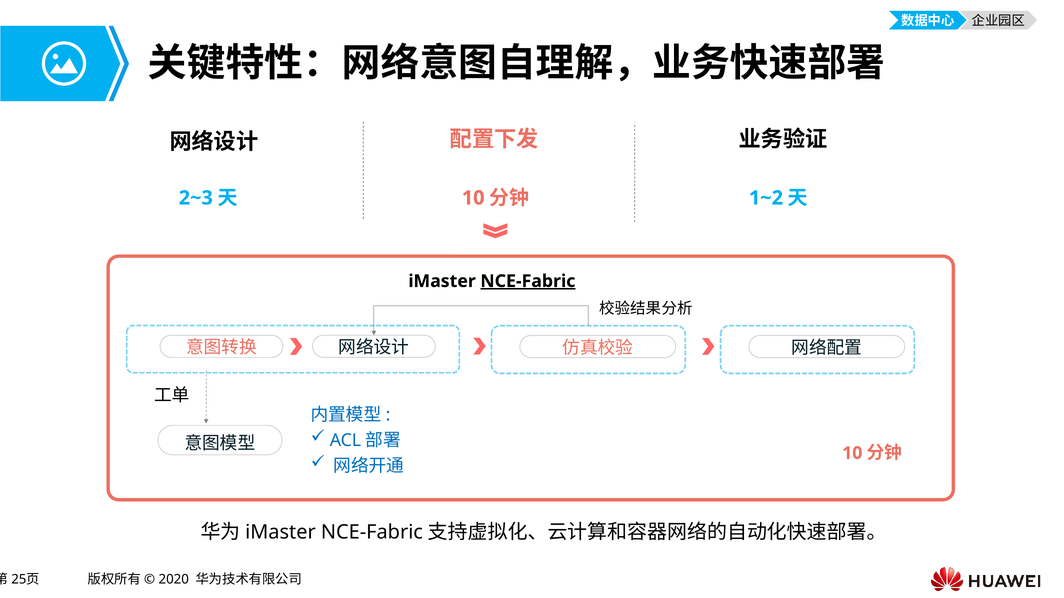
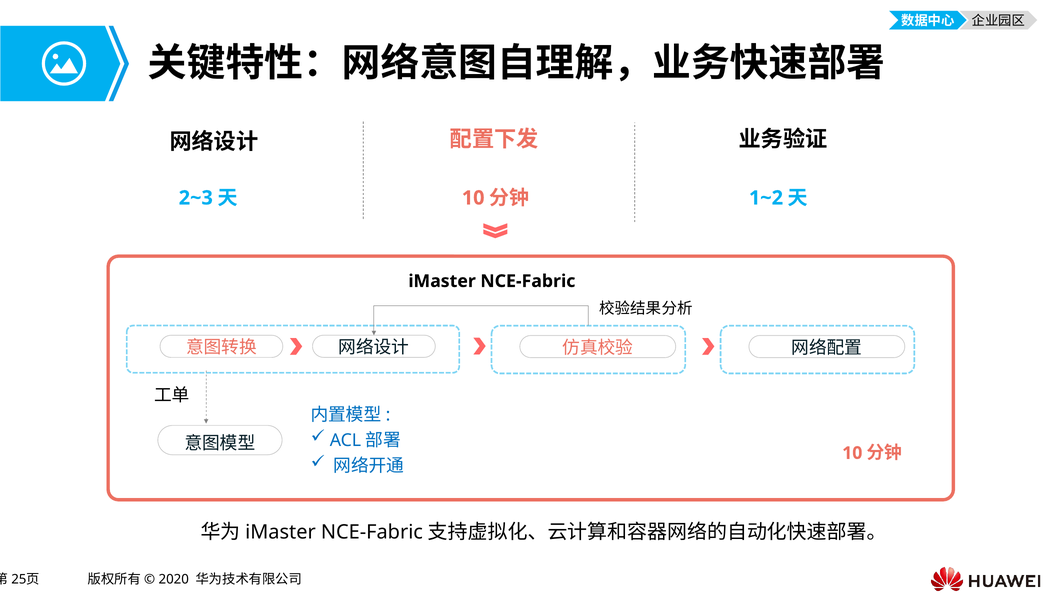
NCE-Fabric underline: present -> none
